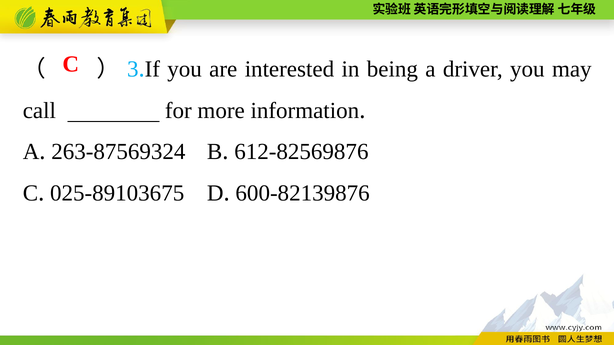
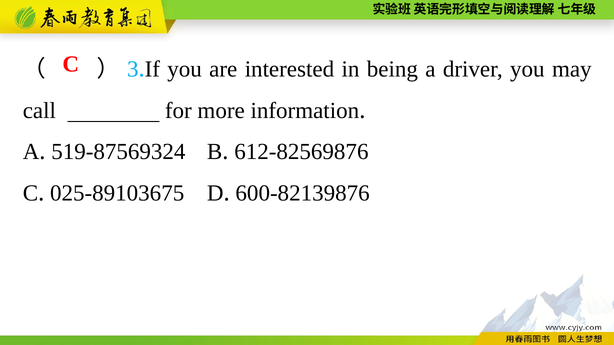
263-87569324: 263-87569324 -> 519-87569324
